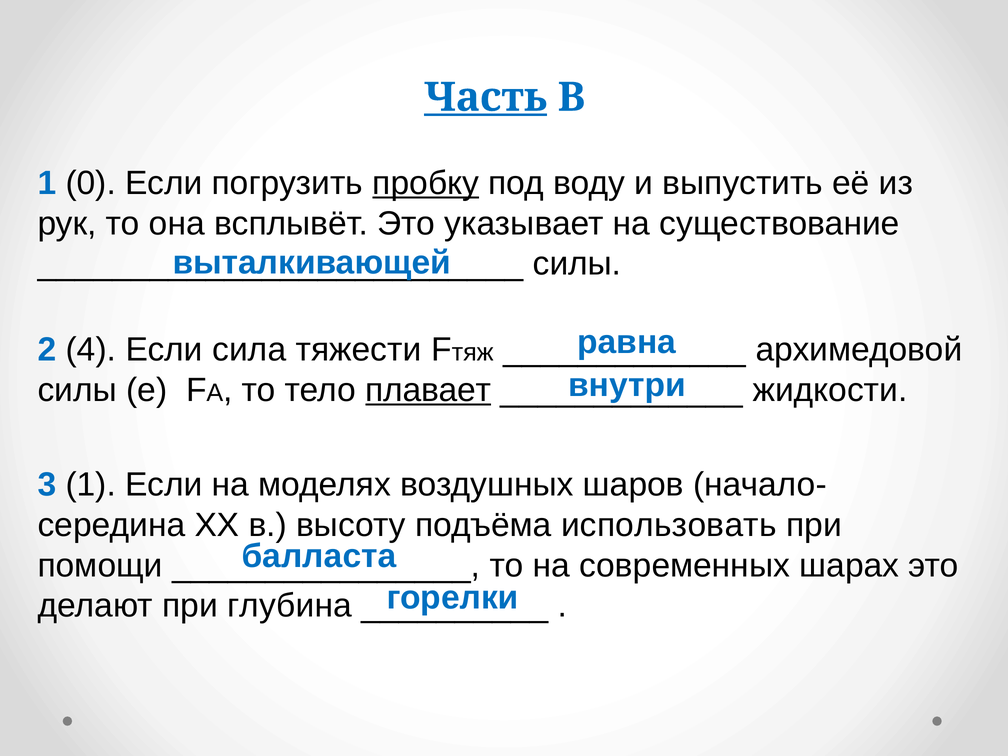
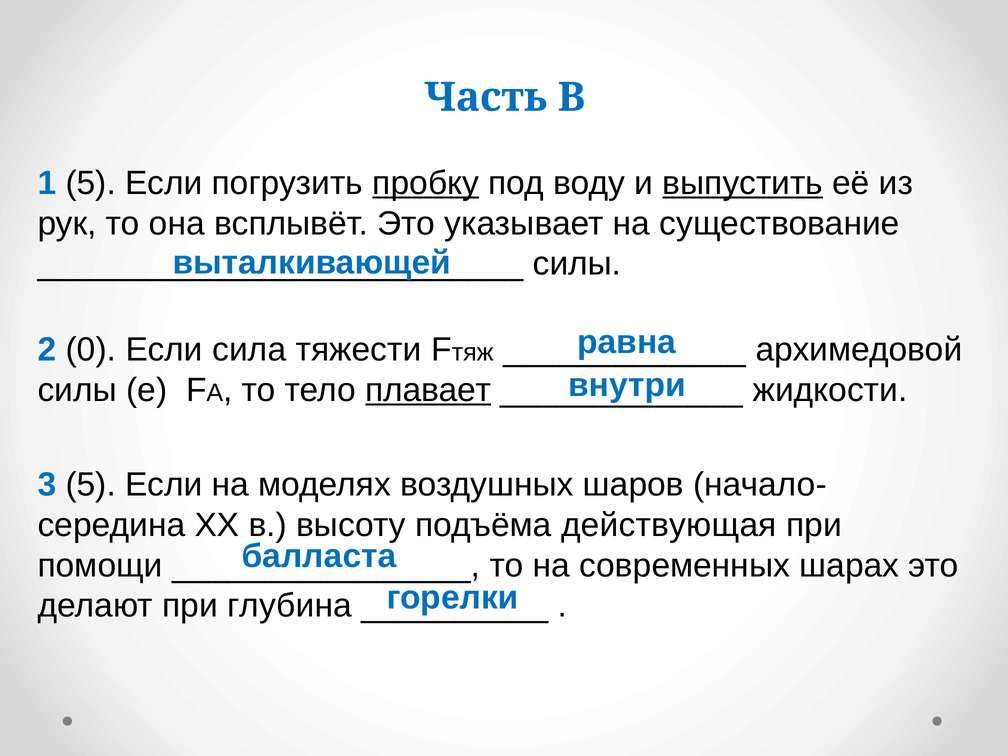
Часть underline: present -> none
1 0: 0 -> 5
выпустить underline: none -> present
4: 4 -> 0
3 1: 1 -> 5
использовать: использовать -> действующая
